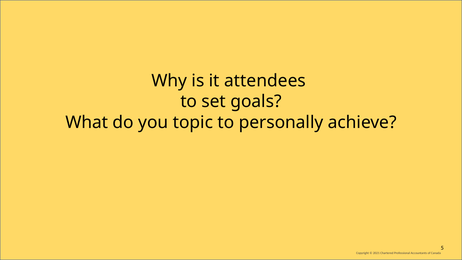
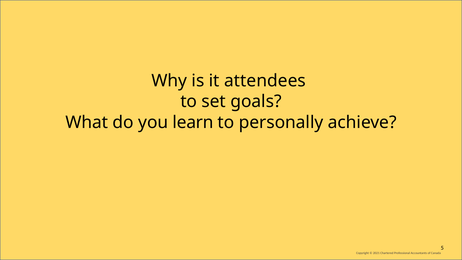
topic: topic -> learn
